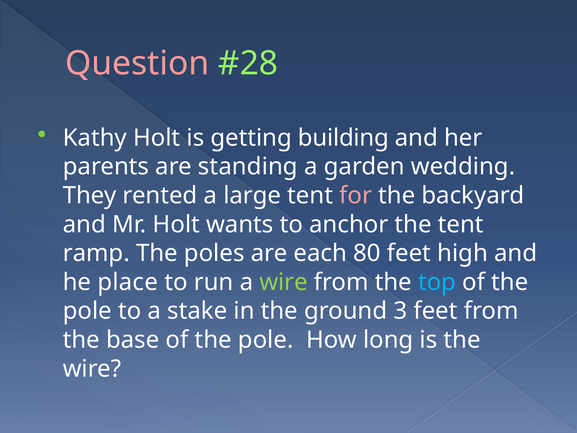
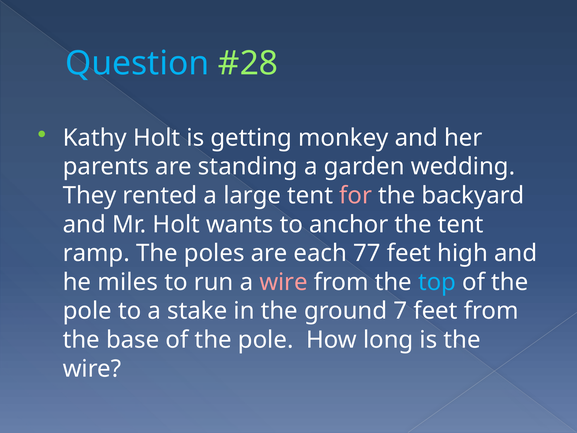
Question colour: pink -> light blue
building: building -> monkey
80: 80 -> 77
place: place -> miles
wire at (284, 282) colour: light green -> pink
3: 3 -> 7
